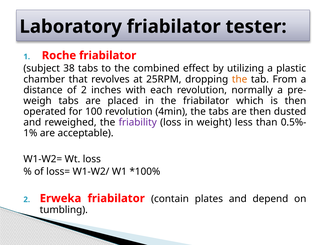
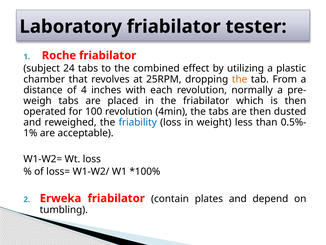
38: 38 -> 24
of 2: 2 -> 4
friability colour: purple -> blue
